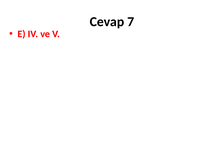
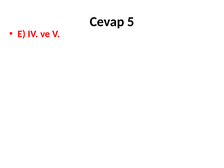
7: 7 -> 5
